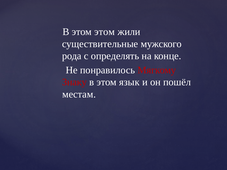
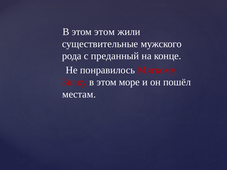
определять: определять -> преданный
язык: язык -> море
